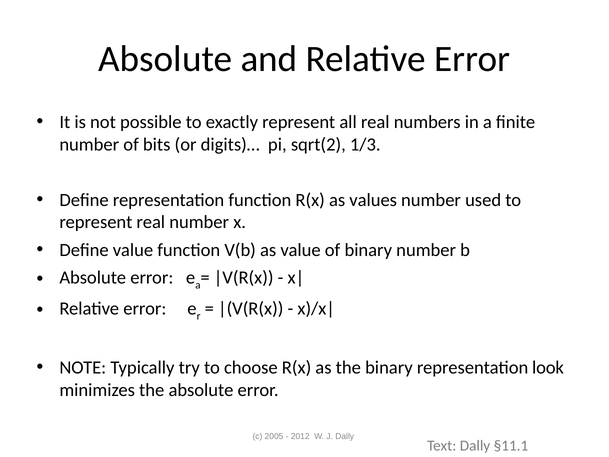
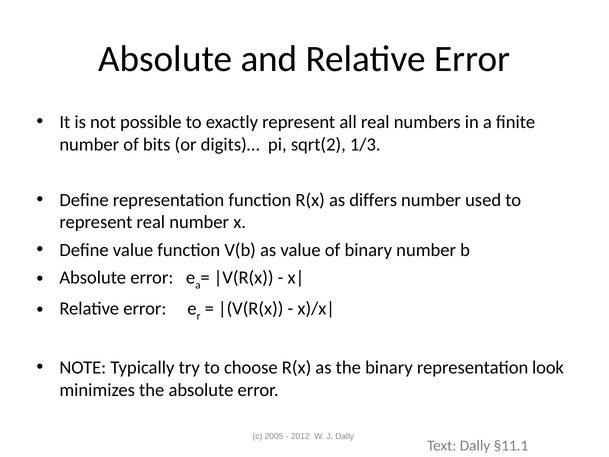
values: values -> differs
